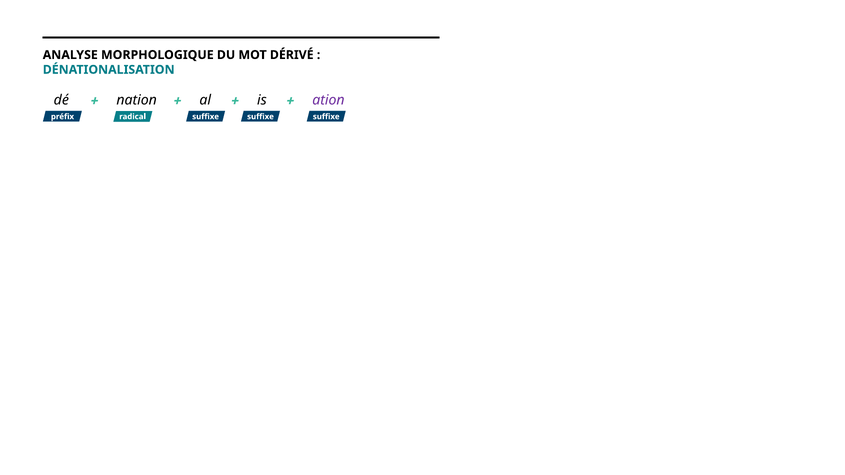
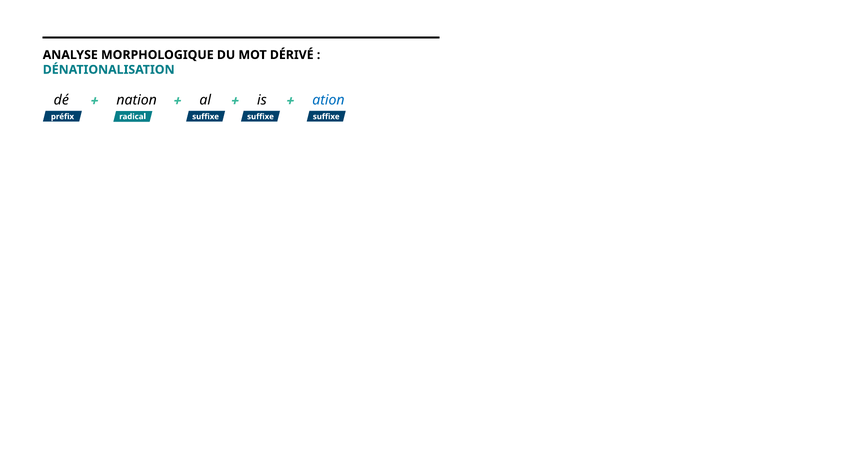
ation colour: purple -> blue
